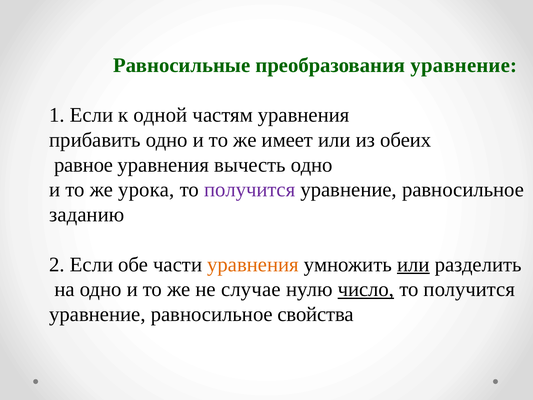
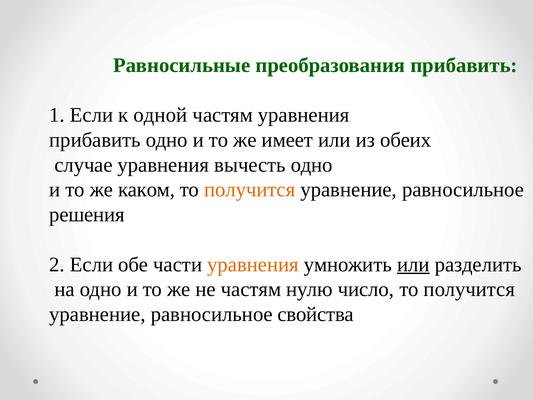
преобразования уравнение: уравнение -> прибавить
равное: равное -> случае
урока: урока -> каком
получится at (250, 190) colour: purple -> orange
заданию: заданию -> решения
не случае: случае -> частям
число underline: present -> none
